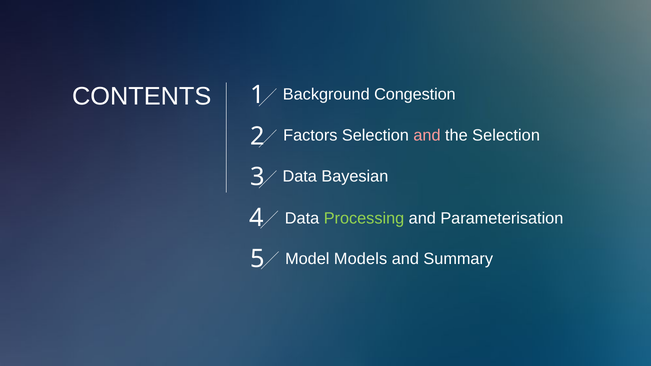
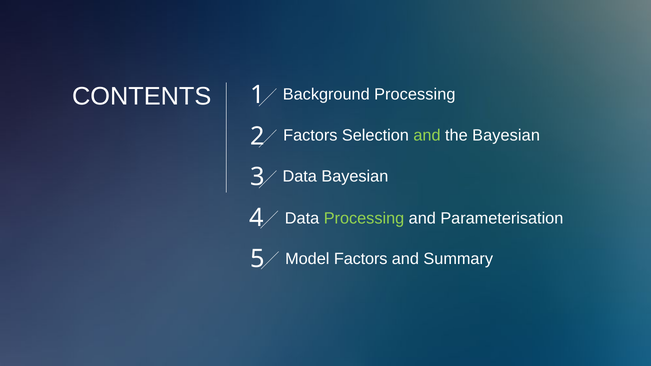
Background Congestion: Congestion -> Processing
and at (427, 136) colour: pink -> light green
the Selection: Selection -> Bayesian
Model Models: Models -> Factors
